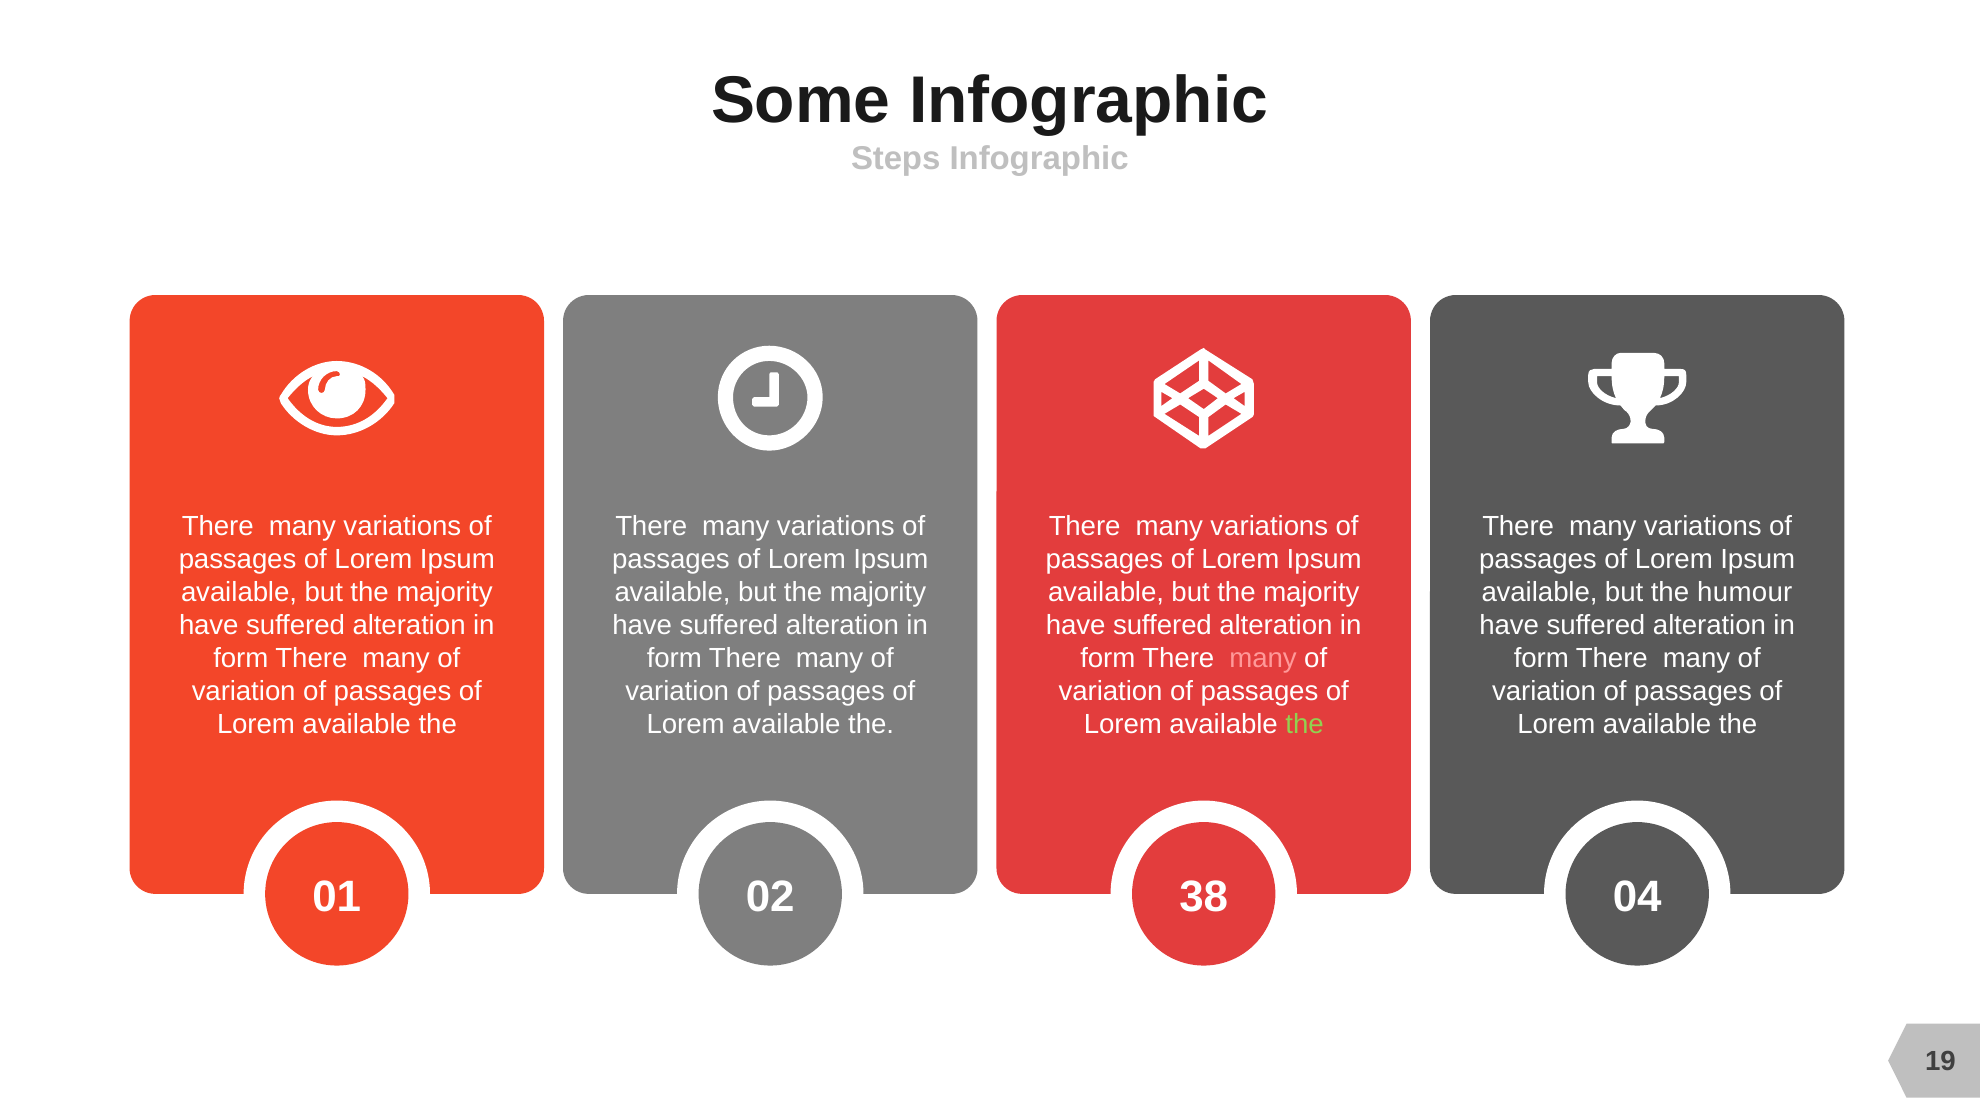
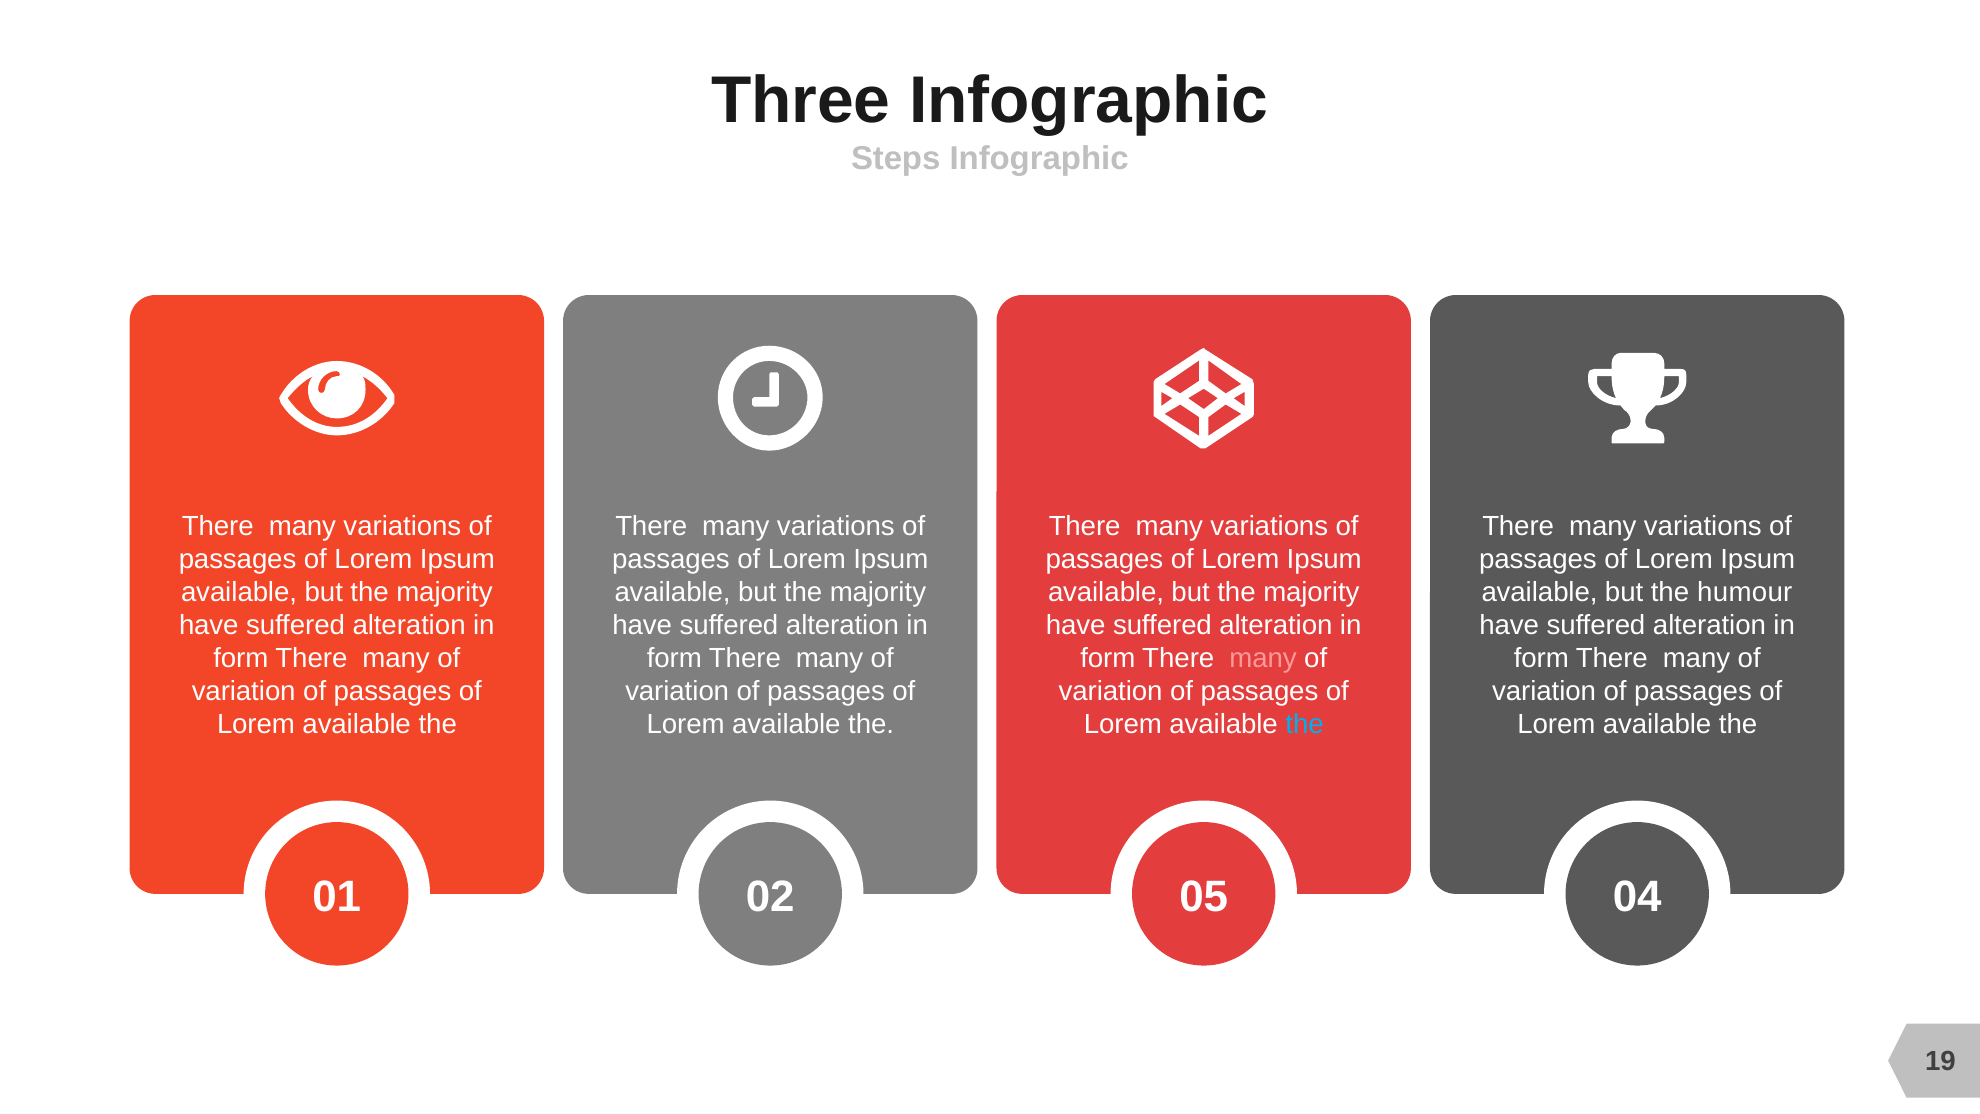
Some: Some -> Three
the at (1305, 724) colour: light green -> light blue
38: 38 -> 05
